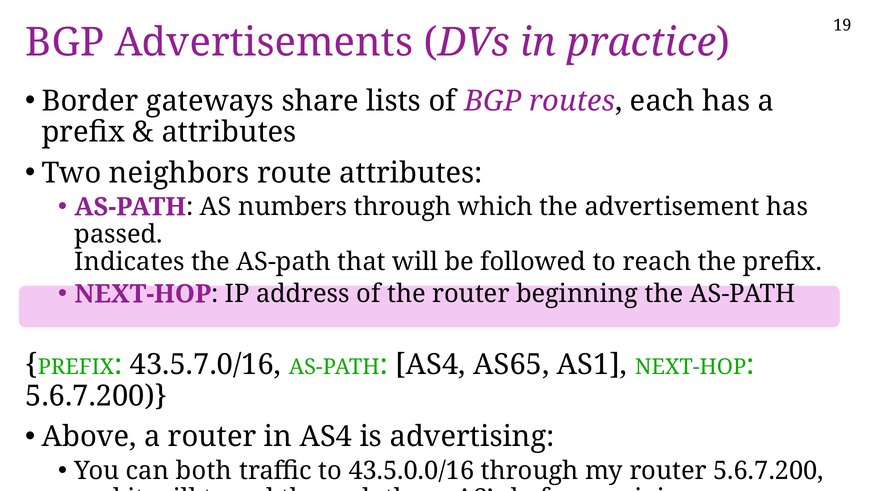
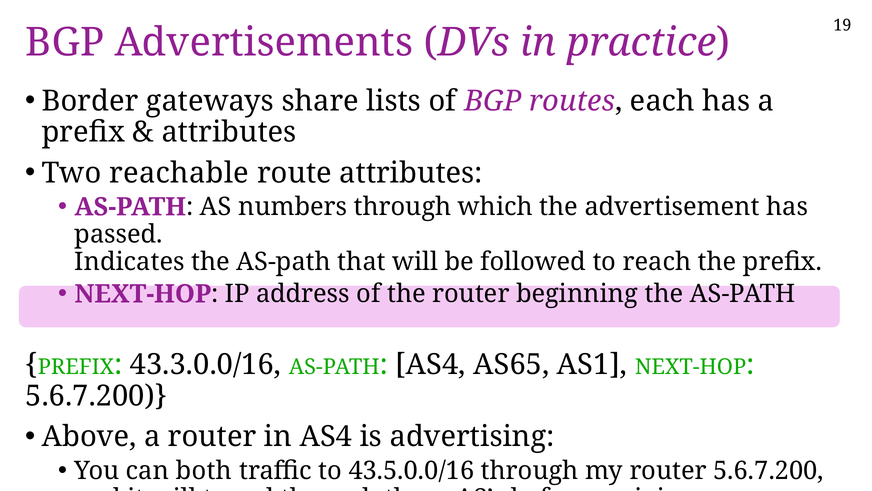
neighbors: neighbors -> reachable
43.5.7.0/16: 43.5.7.0/16 -> 43.3.0.0/16
